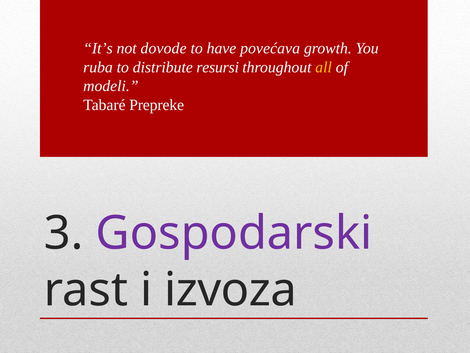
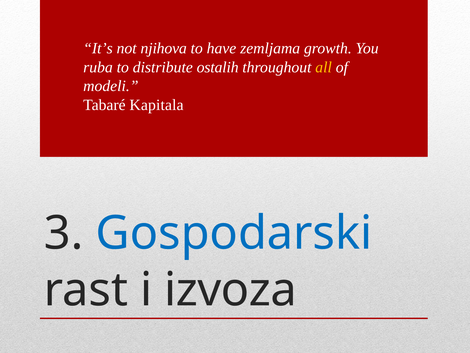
dovode: dovode -> njihova
povećava: povećava -> zemljama
resursi: resursi -> ostalih
Prepreke: Prepreke -> Kapitala
Gospodarski colour: purple -> blue
